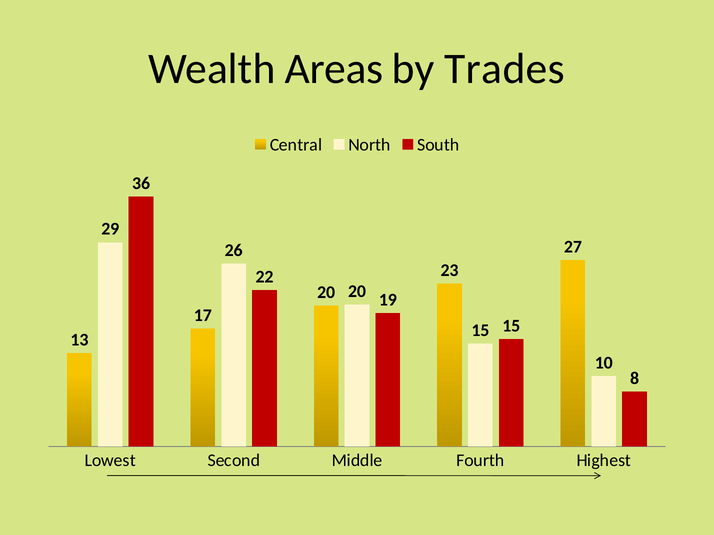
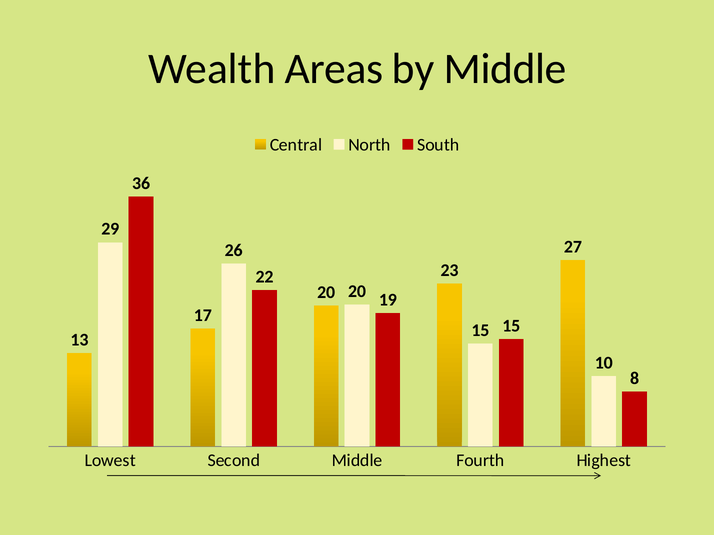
by Trades: Trades -> Middle
